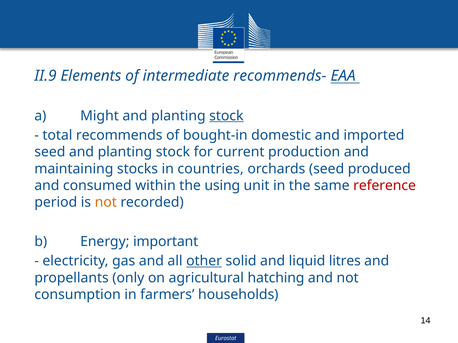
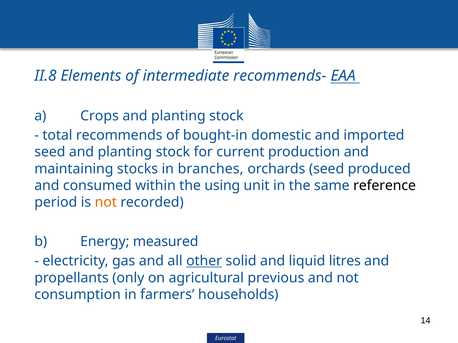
II.9: II.9 -> II.8
Might: Might -> Crops
stock at (226, 116) underline: present -> none
countries: countries -> branches
reference colour: red -> black
important: important -> measured
hatching: hatching -> previous
